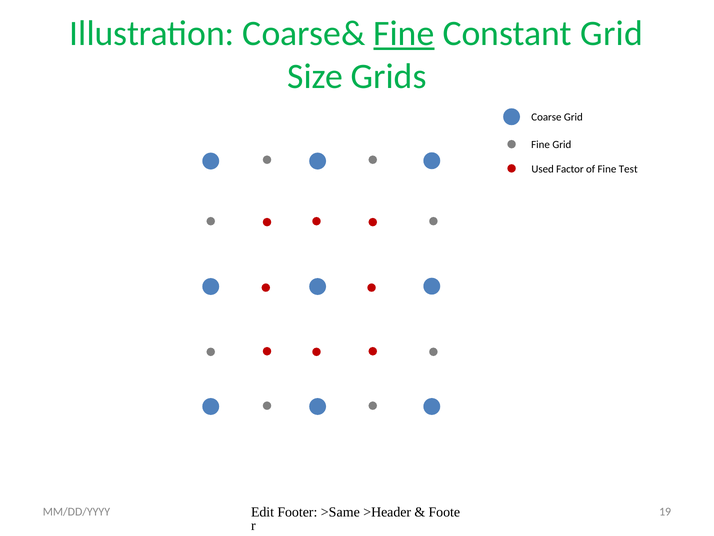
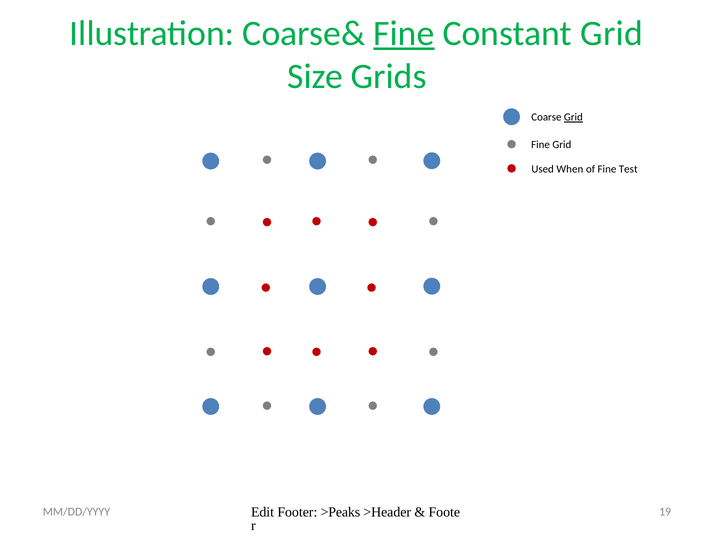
Grid at (573, 117) underline: none -> present
Factor: Factor -> When
>Same: >Same -> >Peaks
